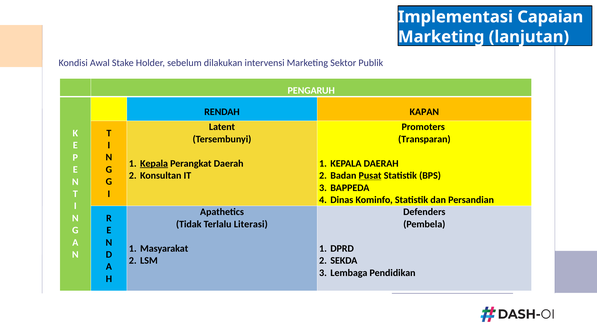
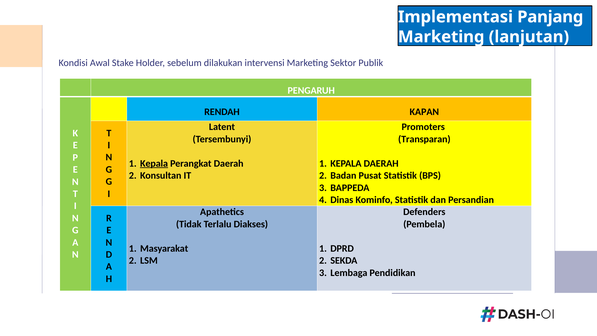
Capaian: Capaian -> Panjang
Pusat underline: present -> none
Literasi: Literasi -> Diakses
